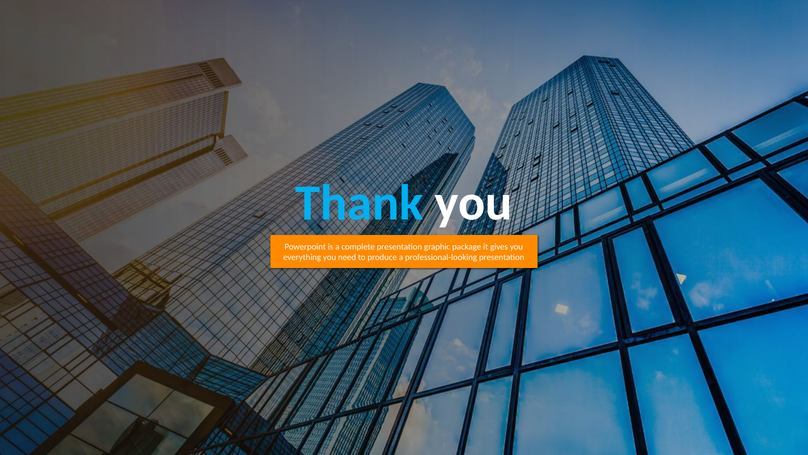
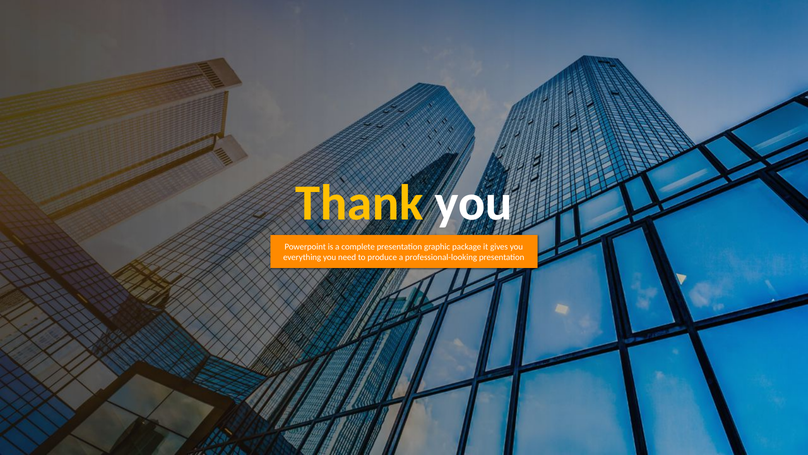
Thank colour: light blue -> yellow
